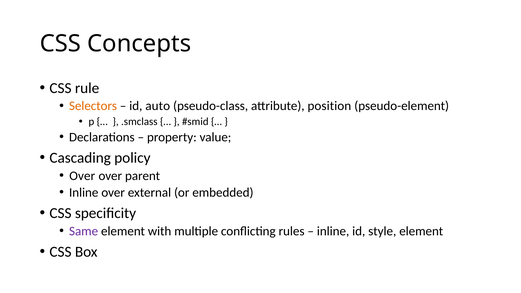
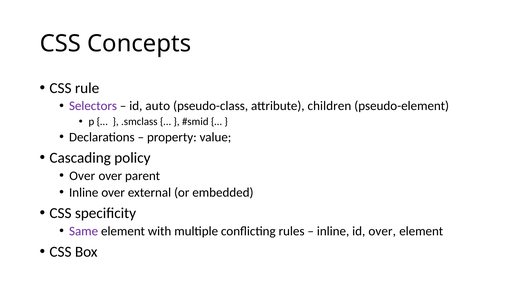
Selectors colour: orange -> purple
position: position -> children
id style: style -> over
